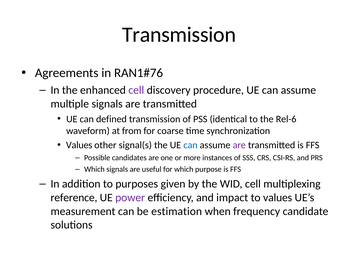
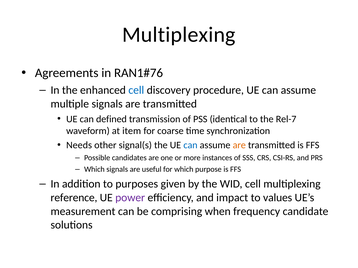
Transmission at (179, 35): Transmission -> Multiplexing
cell at (136, 90) colour: purple -> blue
Rel-6: Rel-6 -> Rel-7
from: from -> item
Values at (79, 145): Values -> Needs
are at (239, 145) colour: purple -> orange
estimation: estimation -> comprising
